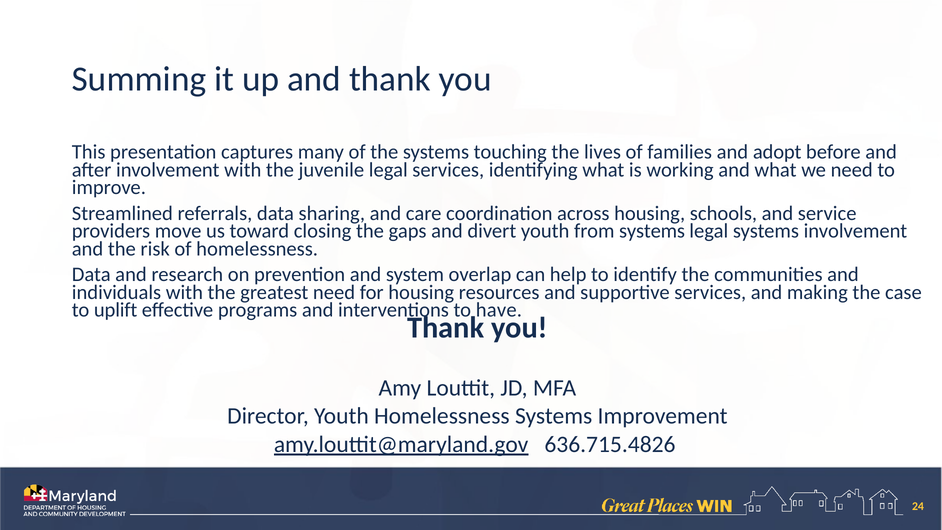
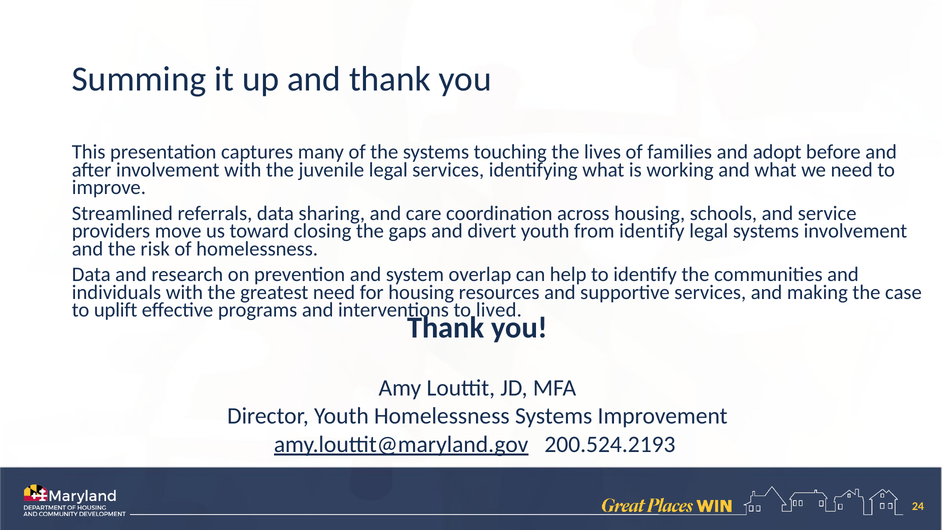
from systems: systems -> identify
have: have -> lived
636.715.4826: 636.715.4826 -> 200.524.2193
